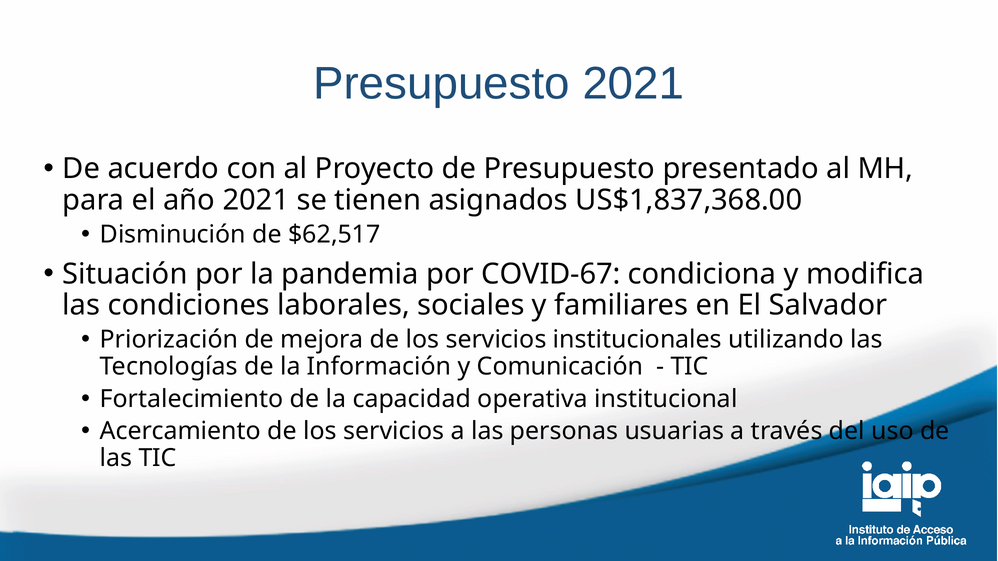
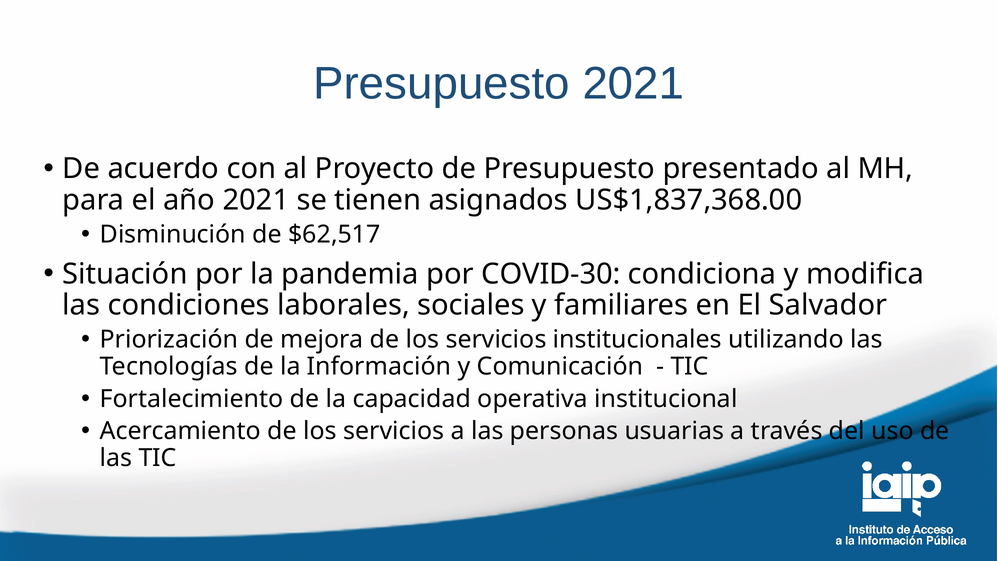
COVID-67: COVID-67 -> COVID-30
